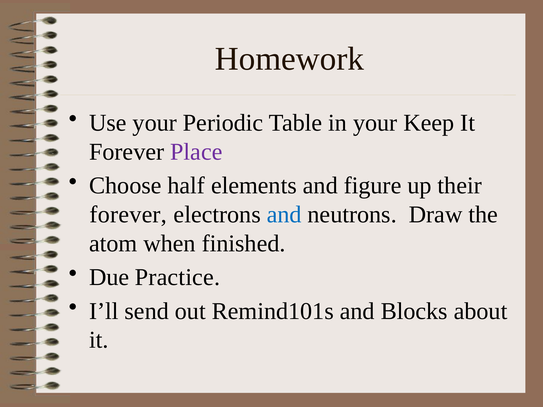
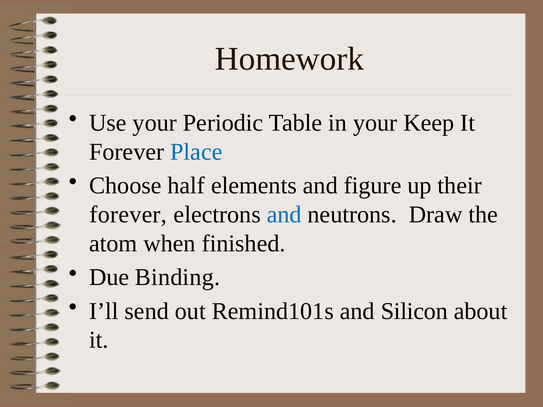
Place colour: purple -> blue
Practice: Practice -> Binding
Blocks: Blocks -> Silicon
